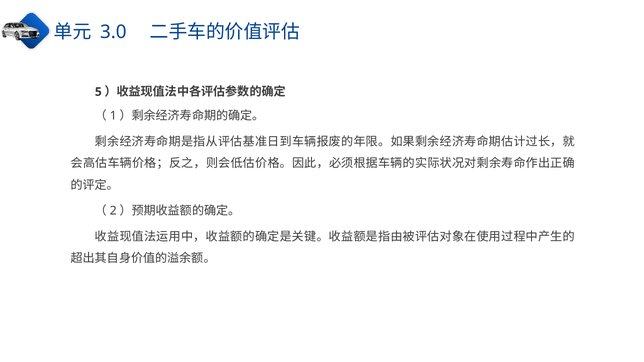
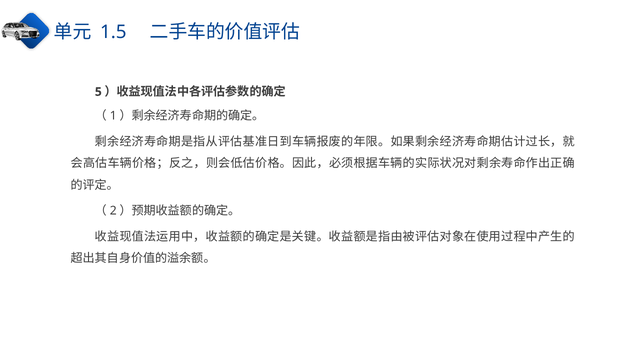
3.0: 3.0 -> 1.5
